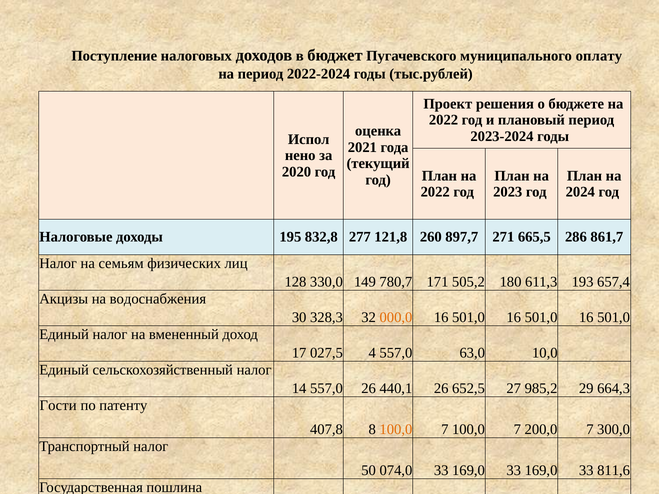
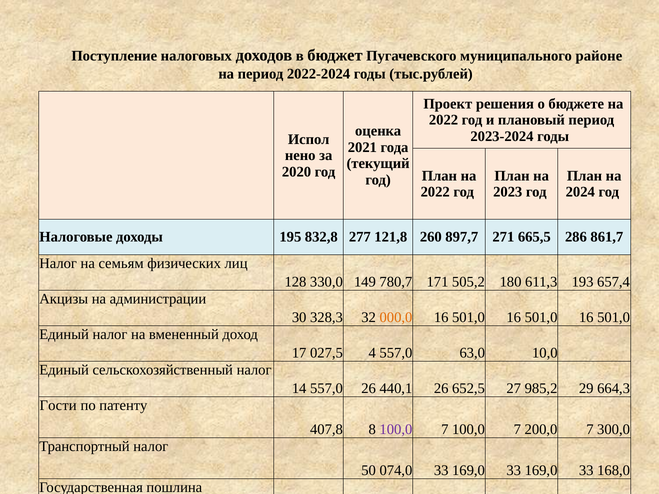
оплату: оплату -> районе
водоснабжения: водоснабжения -> администрации
100,0 at (396, 430) colour: orange -> purple
811,6: 811,6 -> 168,0
